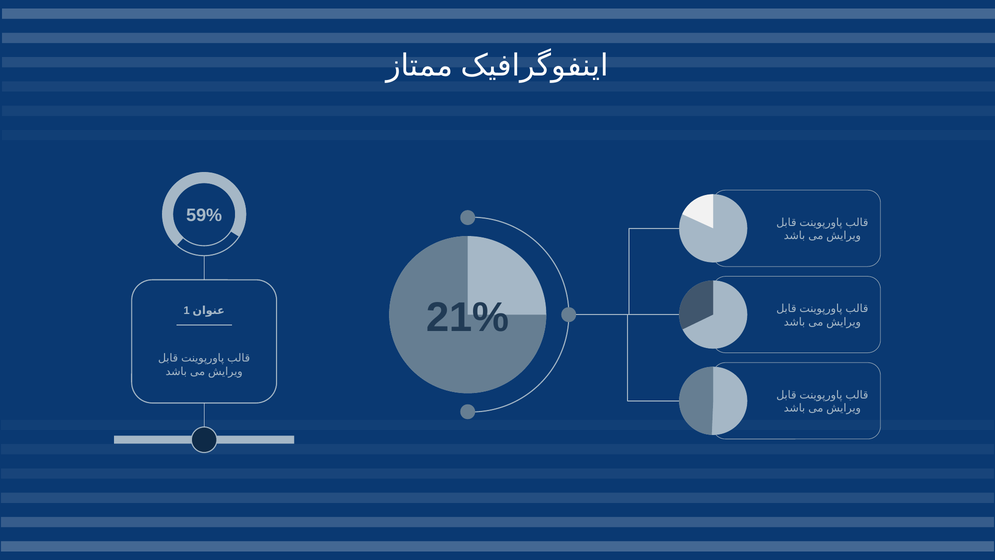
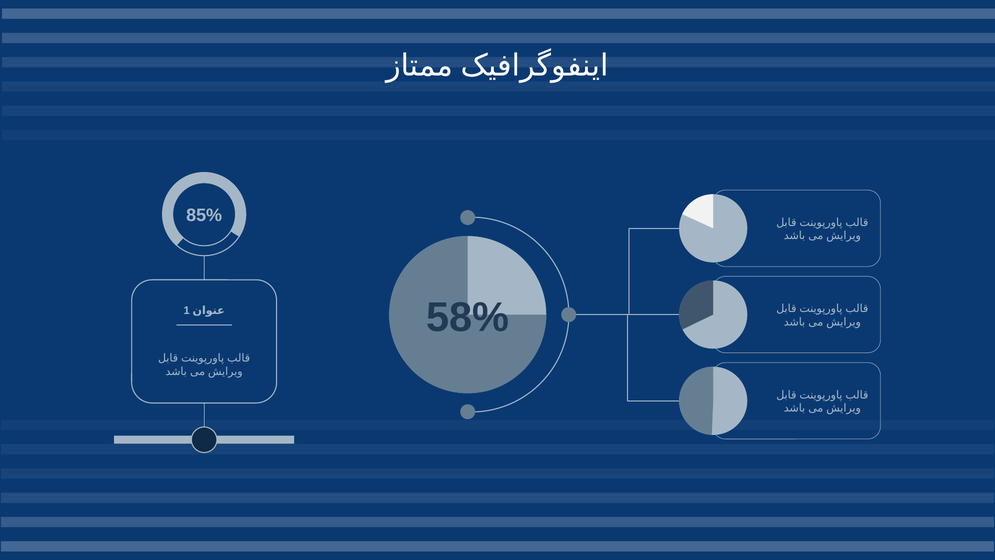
59%: 59% -> 85%
21%: 21% -> 58%
